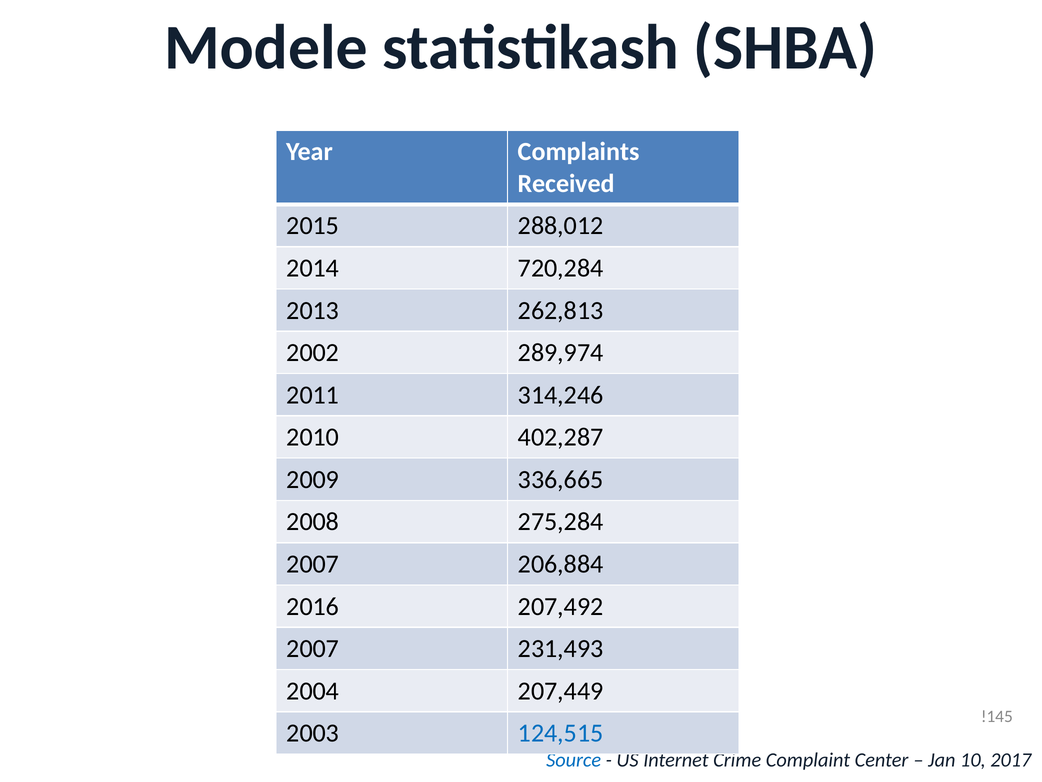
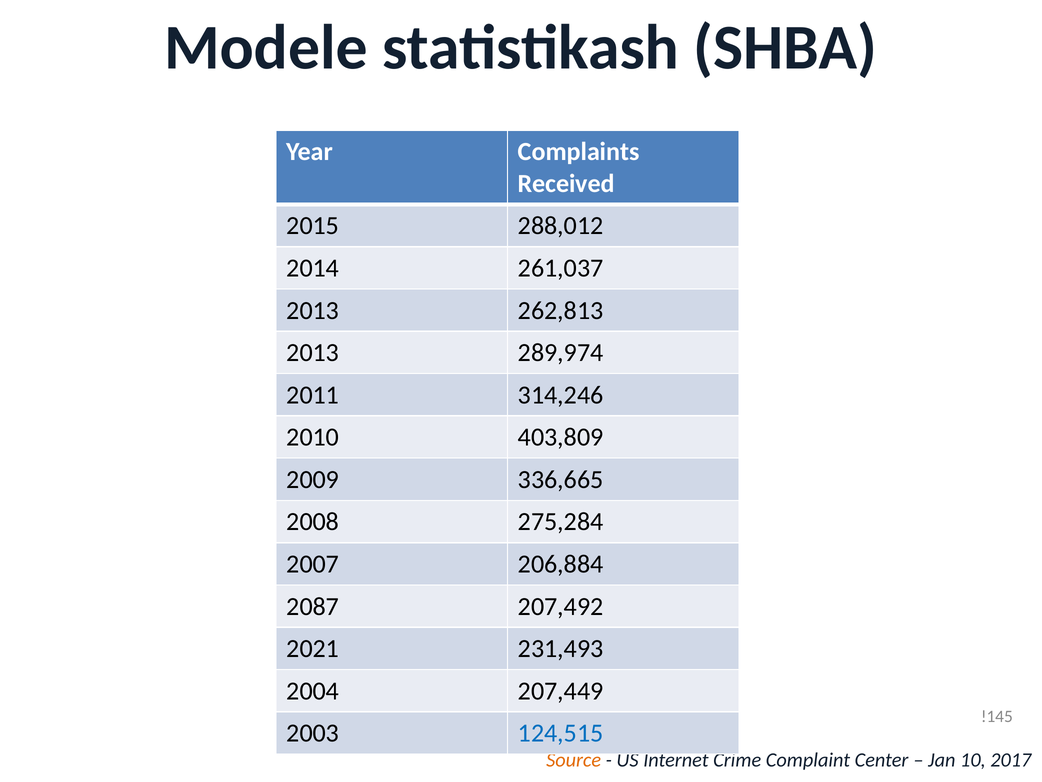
720,284: 720,284 -> 261,037
2002 at (313, 352): 2002 -> 2013
402,287: 402,287 -> 403,809
2016: 2016 -> 2087
2007 at (313, 648): 2007 -> 2021
Source colour: blue -> orange
